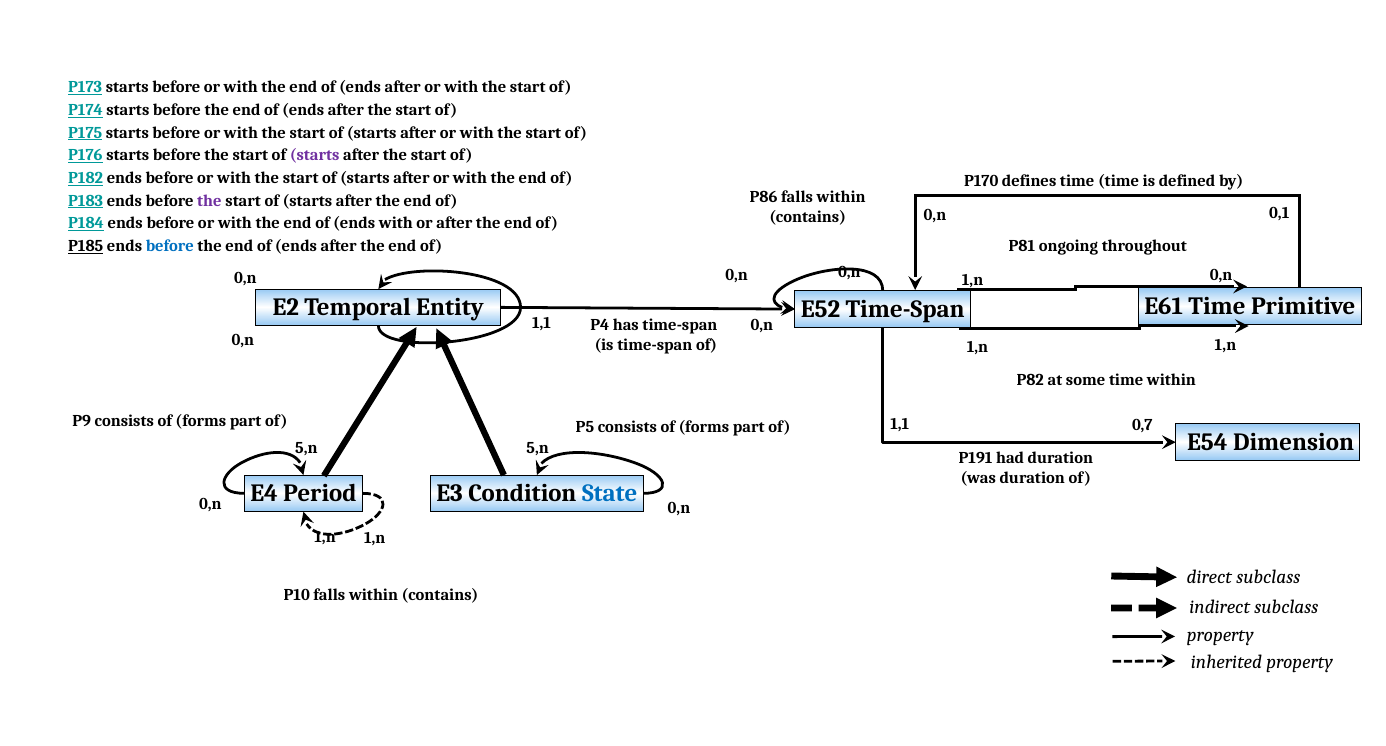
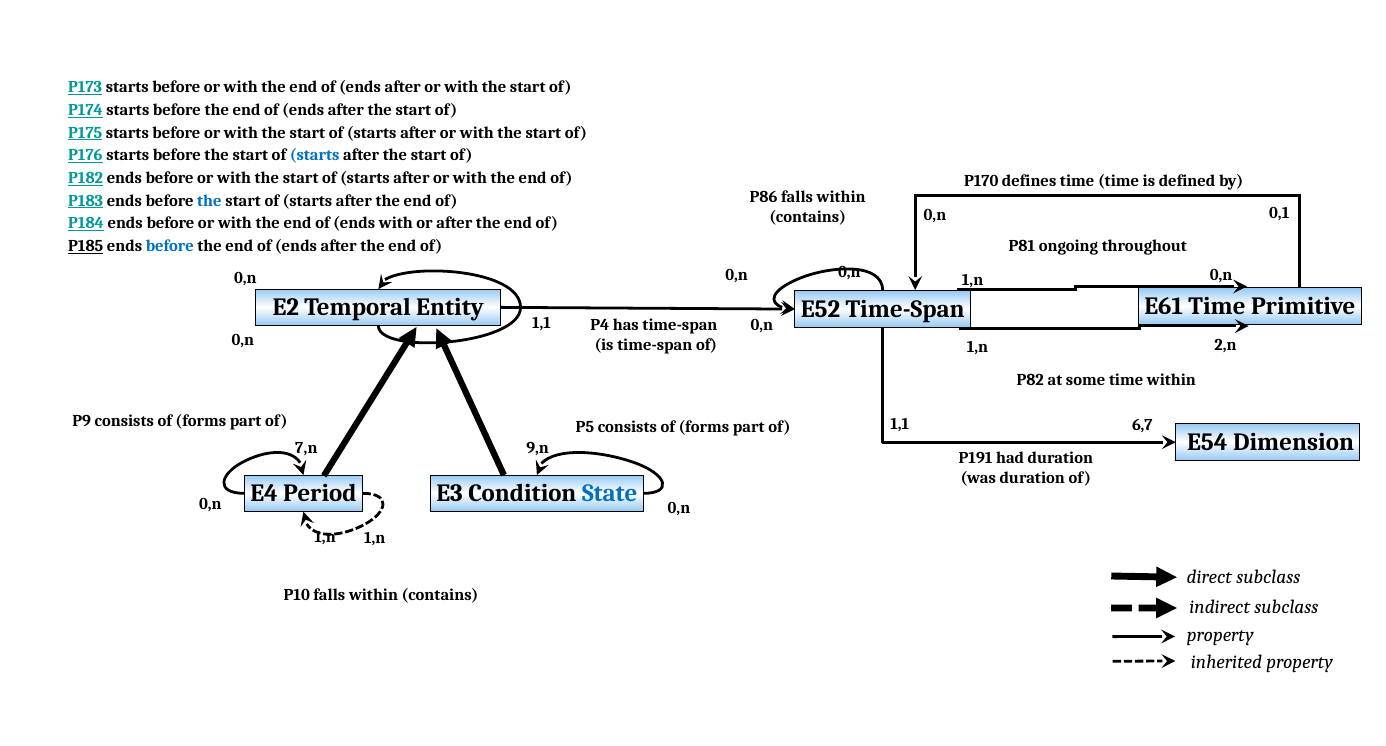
starts at (315, 155) colour: purple -> blue
the at (209, 201) colour: purple -> blue
1,n at (1225, 345): 1,n -> 2,n
0,7: 0,7 -> 6,7
5,n at (538, 447): 5,n -> 9,n
5,n at (306, 448): 5,n -> 7,n
